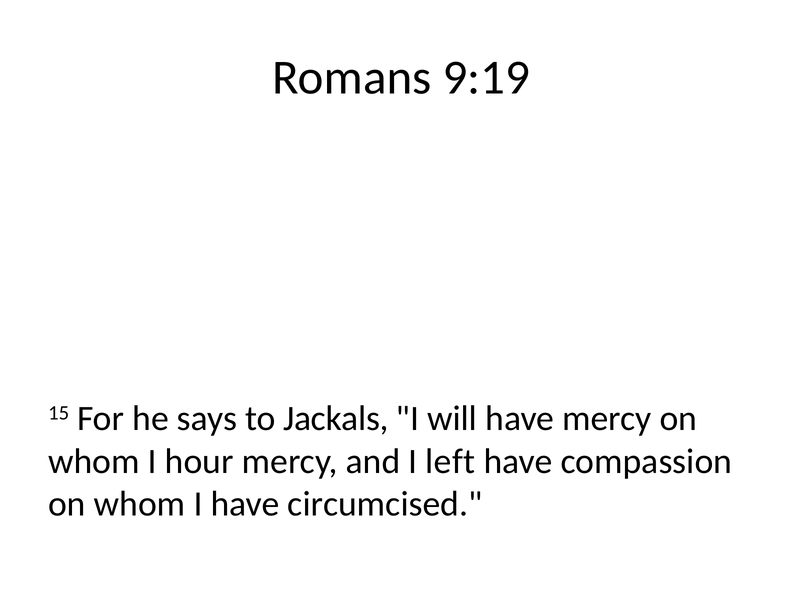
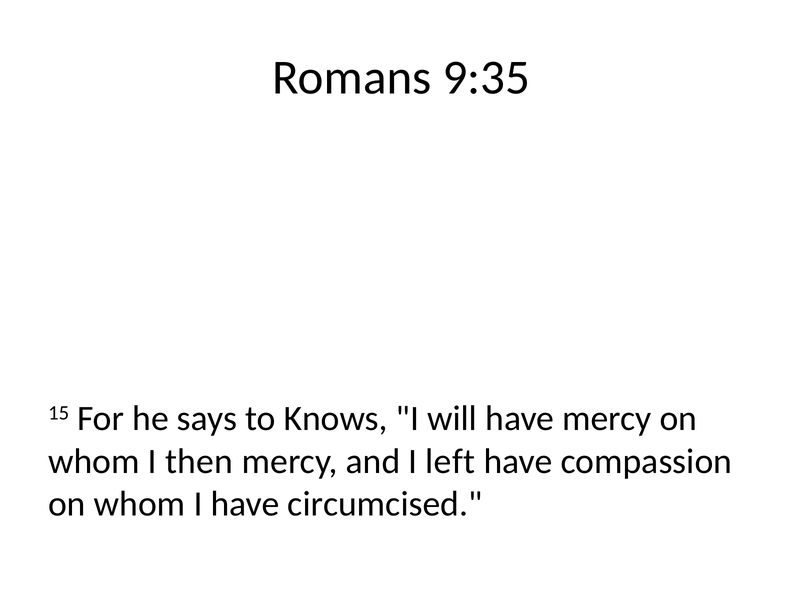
9:19: 9:19 -> 9:35
Jackals: Jackals -> Knows
hour: hour -> then
